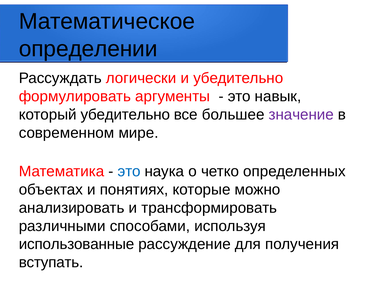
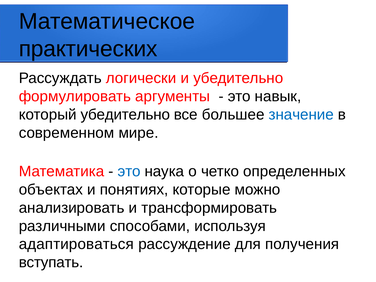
определении: определении -> практических
значение colour: purple -> blue
использованные: использованные -> адаптироваться
